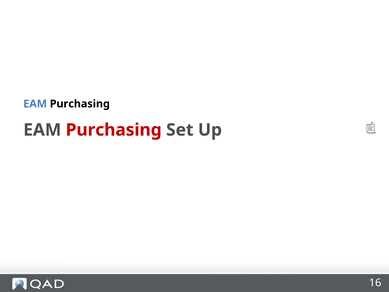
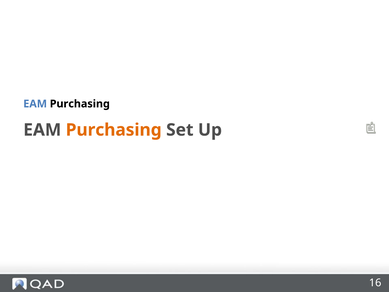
Purchasing at (114, 130) colour: red -> orange
